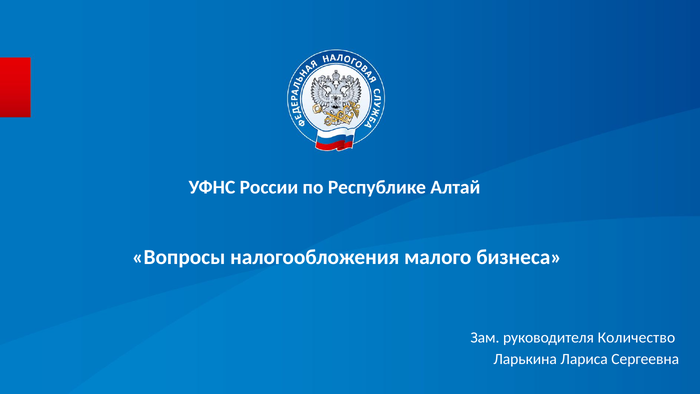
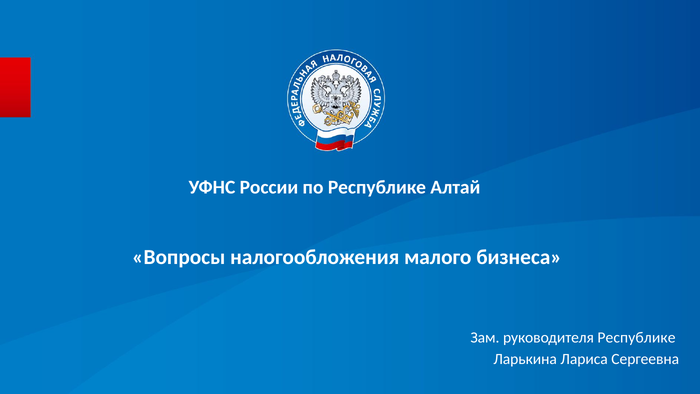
руководителя Количество: Количество -> Республике
